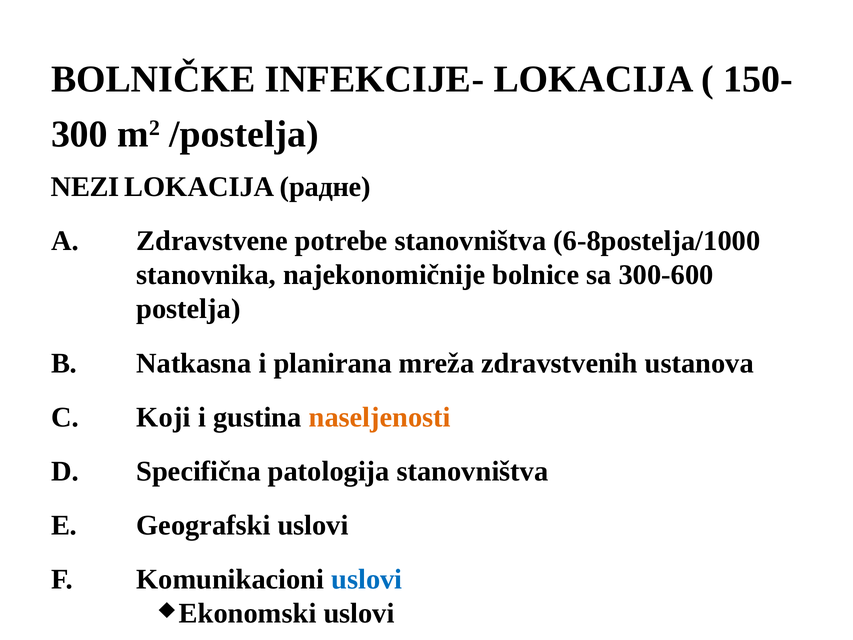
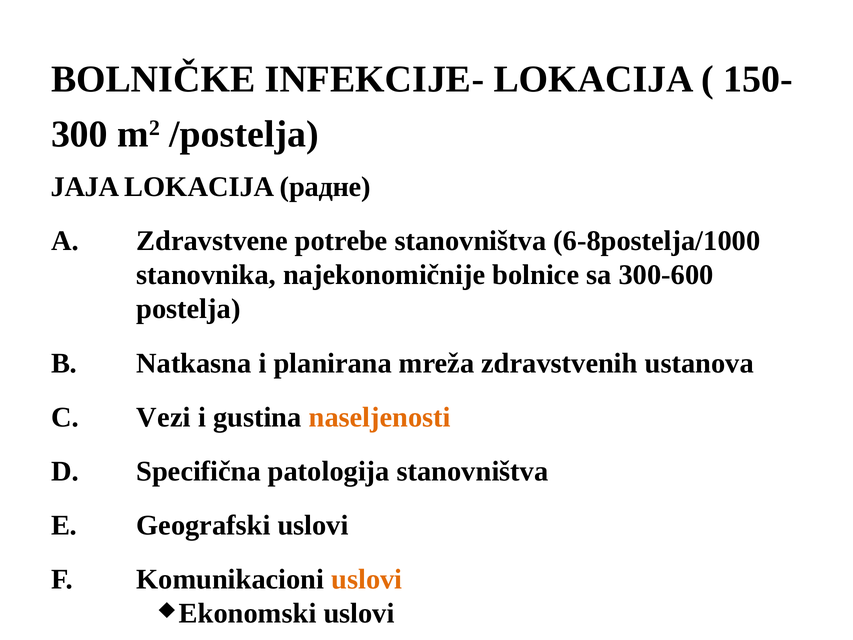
NEZI: NEZI -> JAJA
Koji: Koji -> Vezi
uslovi at (367, 579) colour: blue -> orange
